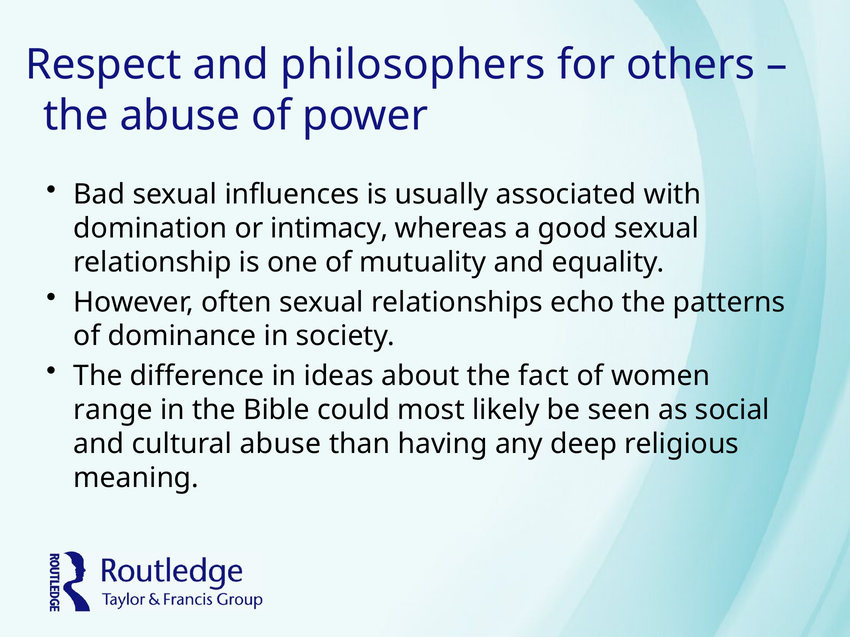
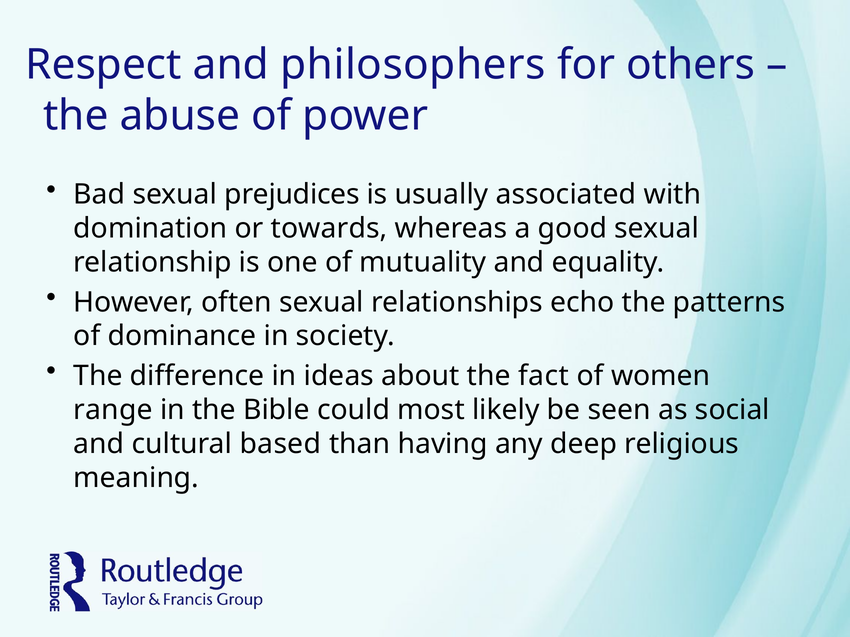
influences: influences -> prejudices
intimacy: intimacy -> towards
cultural abuse: abuse -> based
